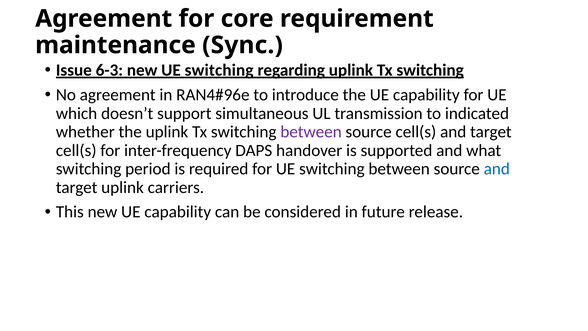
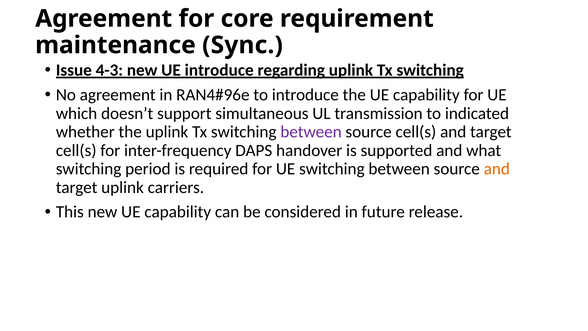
6-3: 6-3 -> 4-3
new UE switching: switching -> introduce
and at (497, 169) colour: blue -> orange
